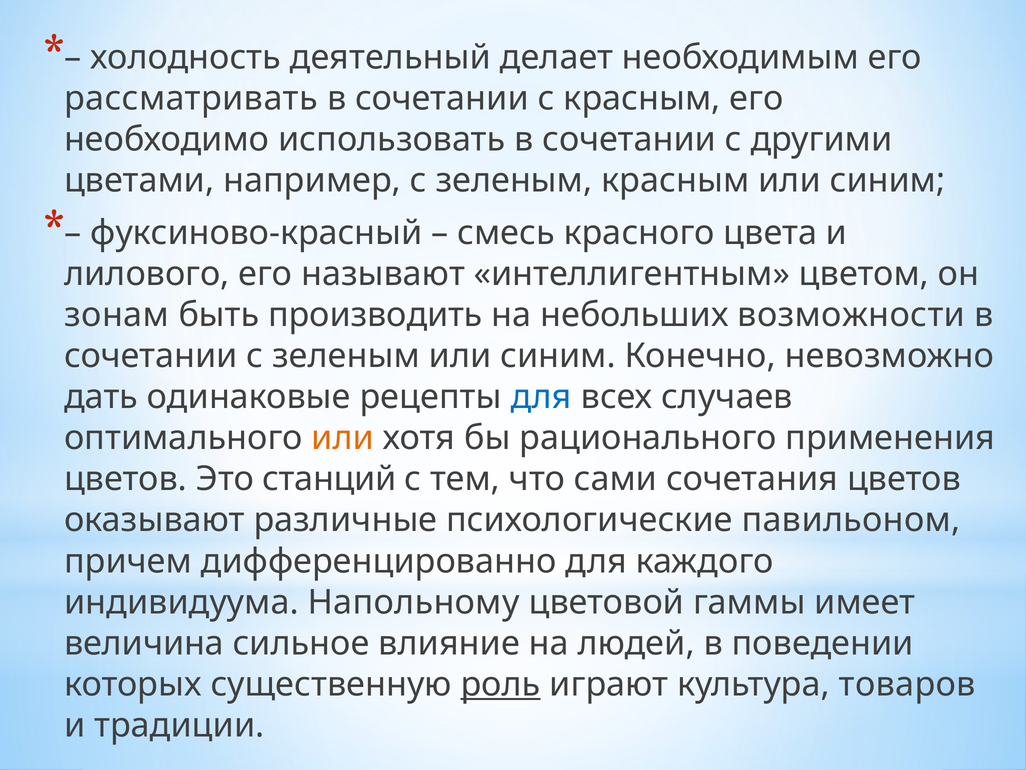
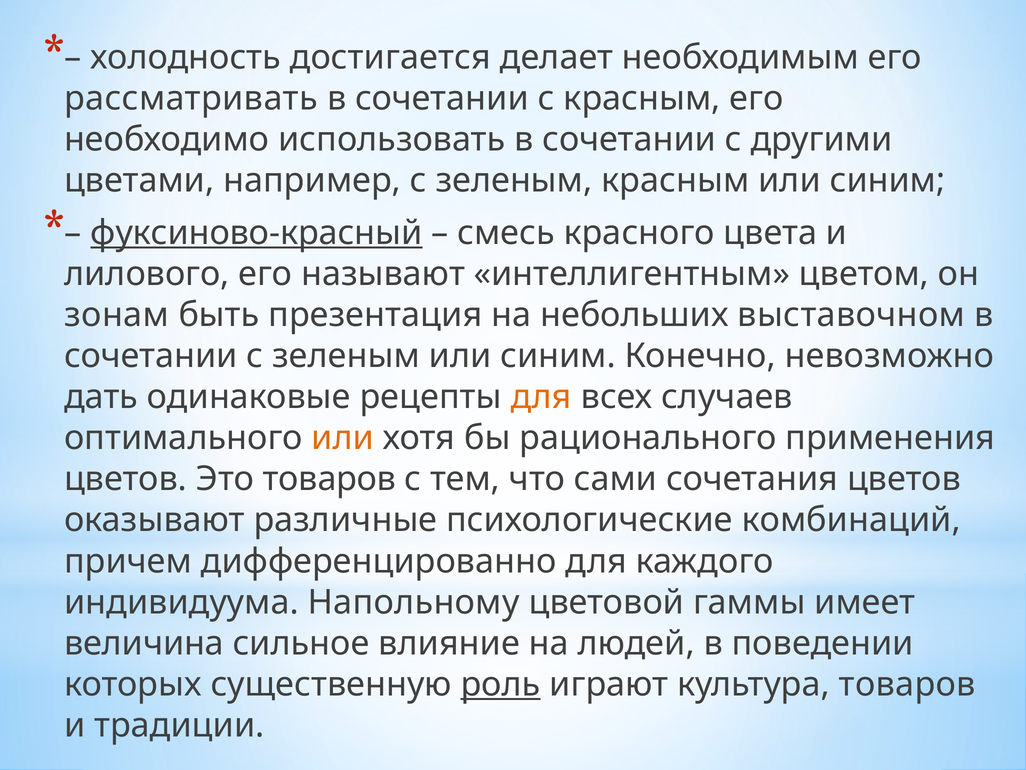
деятельный: деятельный -> достигается
фуксиново-красный underline: none -> present
производить: производить -> презентация
возможности: возможности -> выставочном
для at (541, 397) colour: blue -> orange
Это станций: станций -> товаров
павильоном: павильоном -> комбинаций
